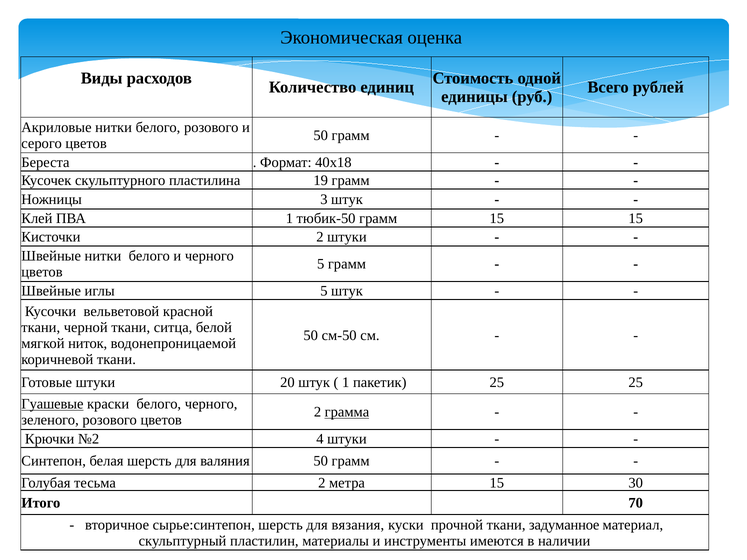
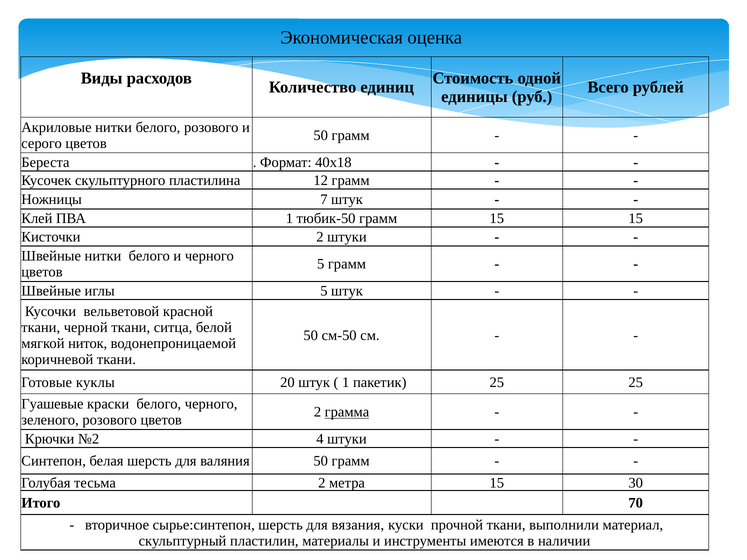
19: 19 -> 12
3: 3 -> 7
Готовые штуки: штуки -> куклы
Гуашевые underline: present -> none
задуманное: задуманное -> выполнили
